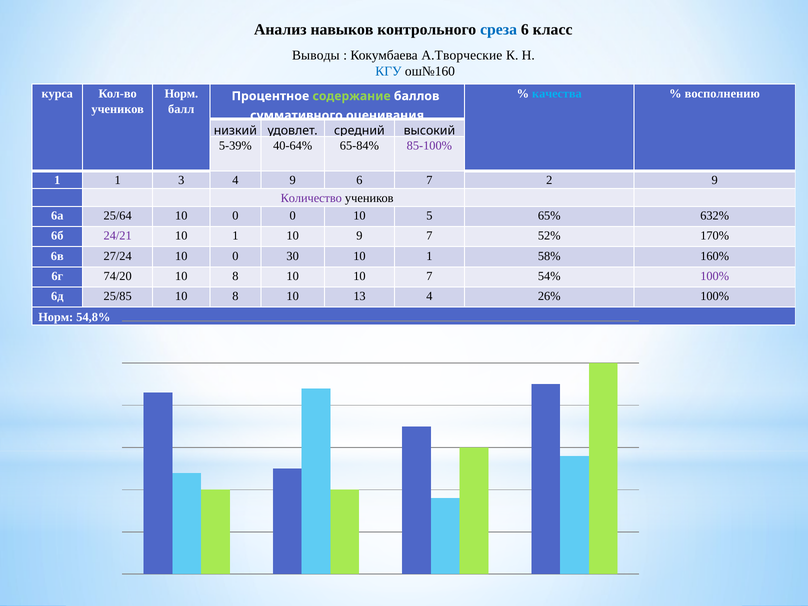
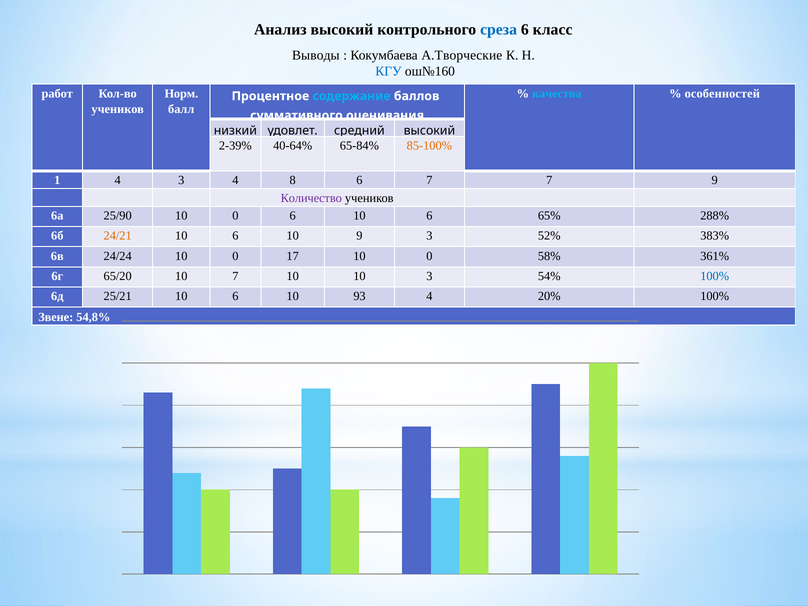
Анализ навыков: навыков -> высокий
курса: курса -> работ
восполнению: восполнению -> особенностей
содержание colour: light green -> light blue
5-39%: 5-39% -> 2-39%
85-100% colour: purple -> orange
1 1: 1 -> 4
4 9: 9 -> 8
7 2: 2 -> 7
25/64: 25/64 -> 25/90
0 0: 0 -> 6
5 at (429, 216): 5 -> 6
632%: 632% -> 288%
24/21 colour: purple -> orange
1 at (235, 236): 1 -> 6
9 7: 7 -> 3
170%: 170% -> 383%
27/24: 27/24 -> 24/24
30: 30 -> 17
1 at (429, 256): 1 -> 0
160%: 160% -> 361%
74/20: 74/20 -> 65/20
8 at (235, 276): 8 -> 7
10 7: 7 -> 3
100% at (715, 276) colour: purple -> blue
25/85: 25/85 -> 25/21
8 at (235, 296): 8 -> 6
13: 13 -> 93
26%: 26% -> 20%
Норм at (56, 317): Норм -> Звене
